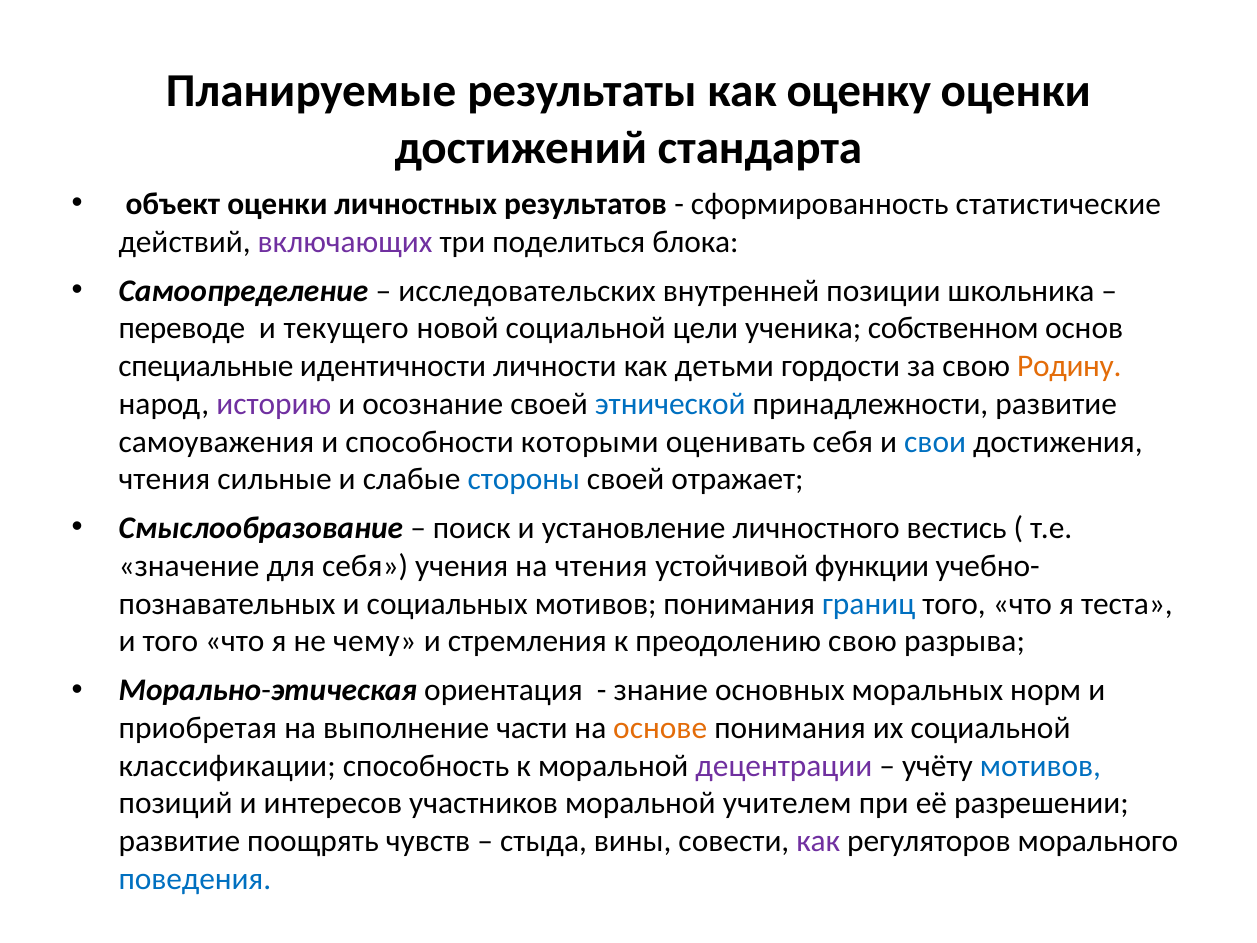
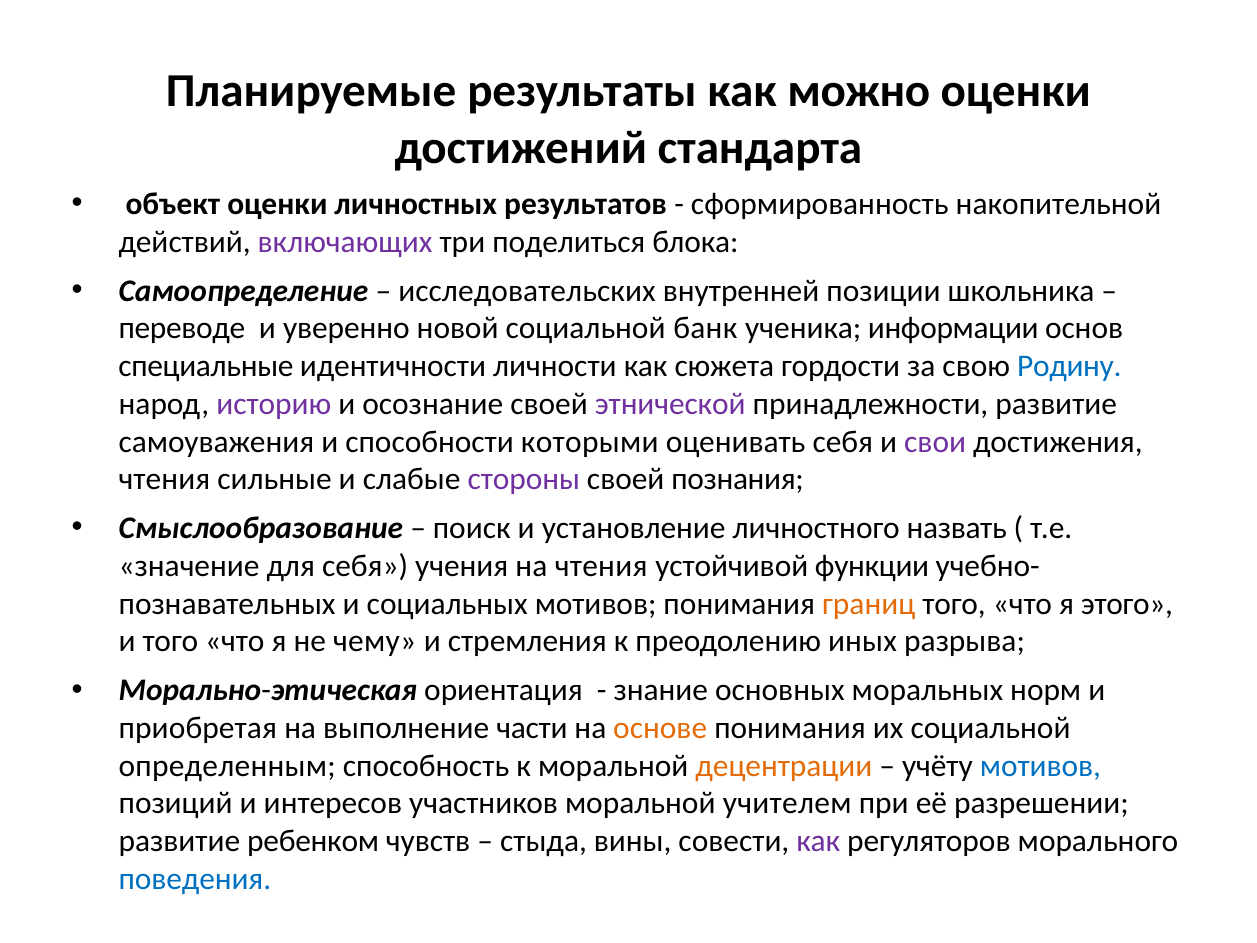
оценку: оценку -> можно
статистические: статистические -> накопительной
текущего: текущего -> уверенно
цели: цели -> банк
собственном: собственном -> информации
детьми: детьми -> сюжета
Родину colour: orange -> blue
этнической colour: blue -> purple
свои colour: blue -> purple
стороны colour: blue -> purple
отражает: отражает -> познания
вестись: вестись -> назвать
границ colour: blue -> orange
теста: теста -> этого
преодолению свою: свою -> иных
классификации: классификации -> определенным
децентрации colour: purple -> orange
поощрять: поощрять -> ребенком
